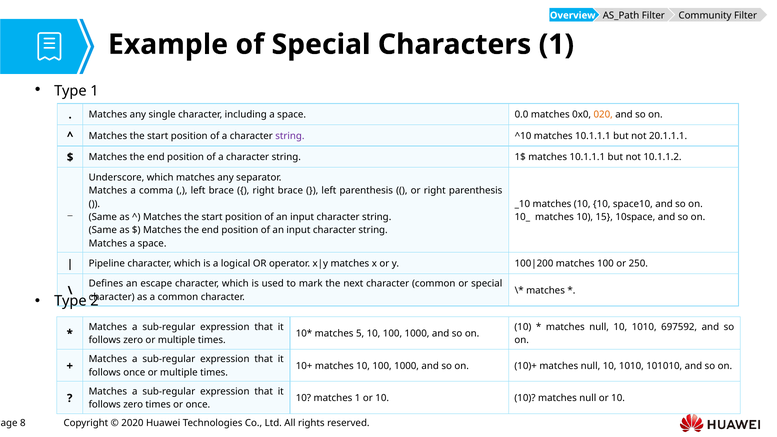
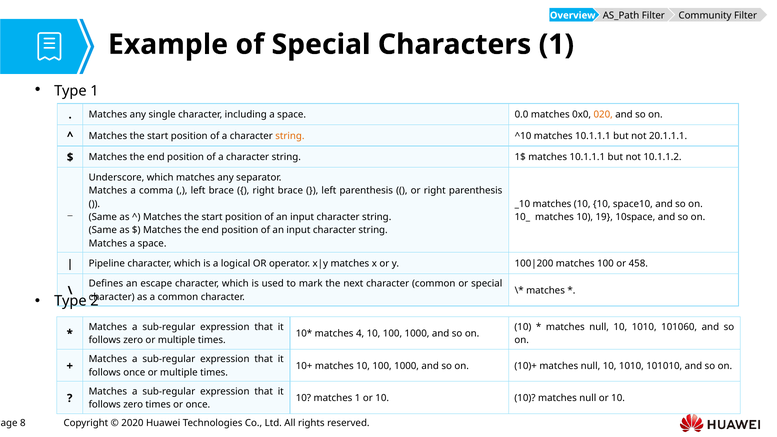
string at (290, 136) colour: purple -> orange
15: 15 -> 19
250: 250 -> 458
697592: 697592 -> 101060
5: 5 -> 4
